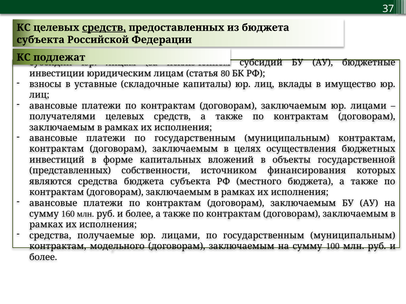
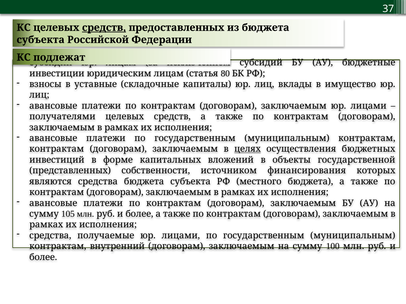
целях underline: none -> present
160: 160 -> 105
модельного: модельного -> внутренний
